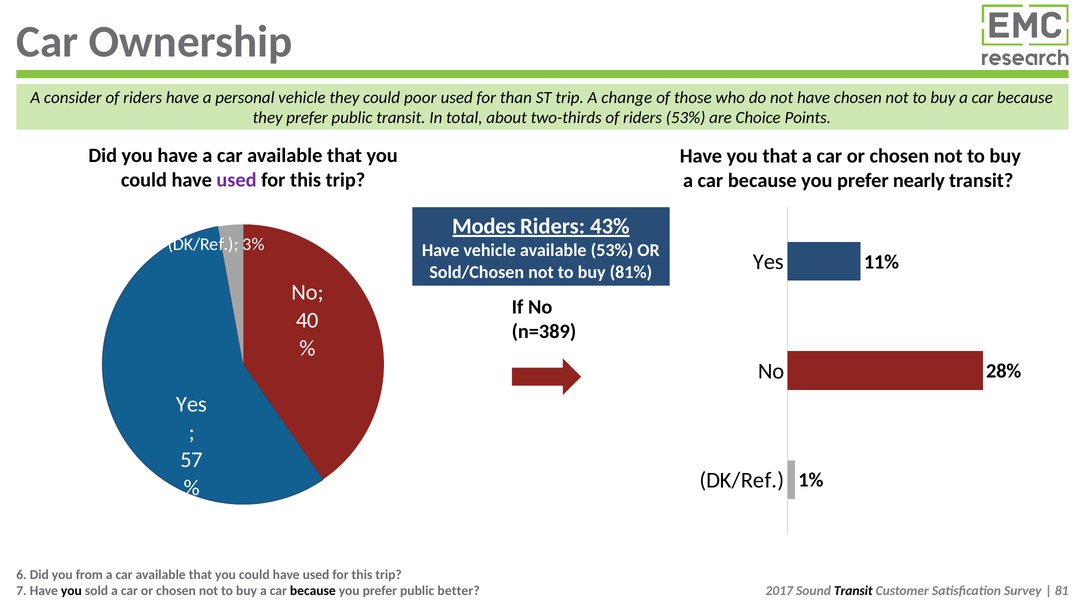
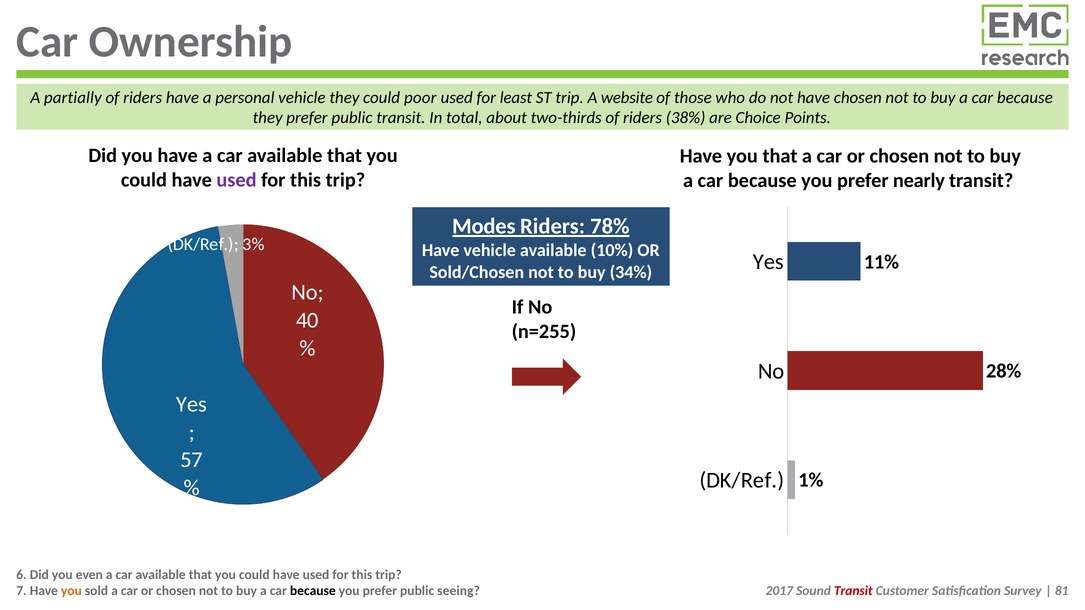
consider: consider -> partially
than: than -> least
change: change -> website
riders 53%: 53% -> 38%
43%: 43% -> 78%
available 53%: 53% -> 10%
81%: 81% -> 34%
n=389: n=389 -> n=255
from: from -> even
Transit at (853, 591) colour: black -> red
you at (71, 591) colour: black -> orange
better: better -> seeing
